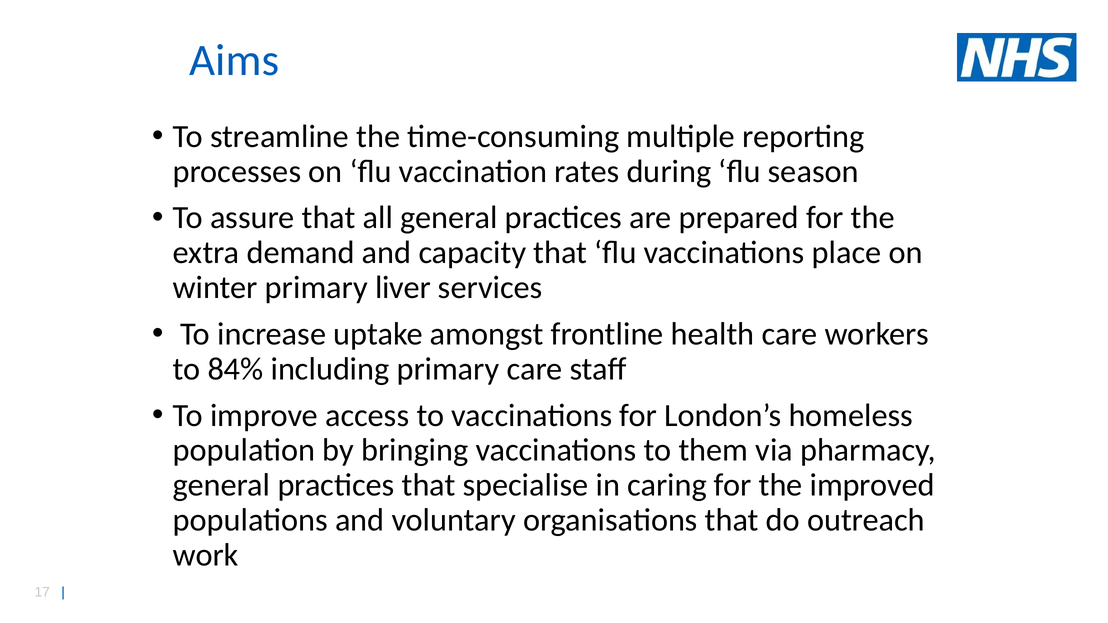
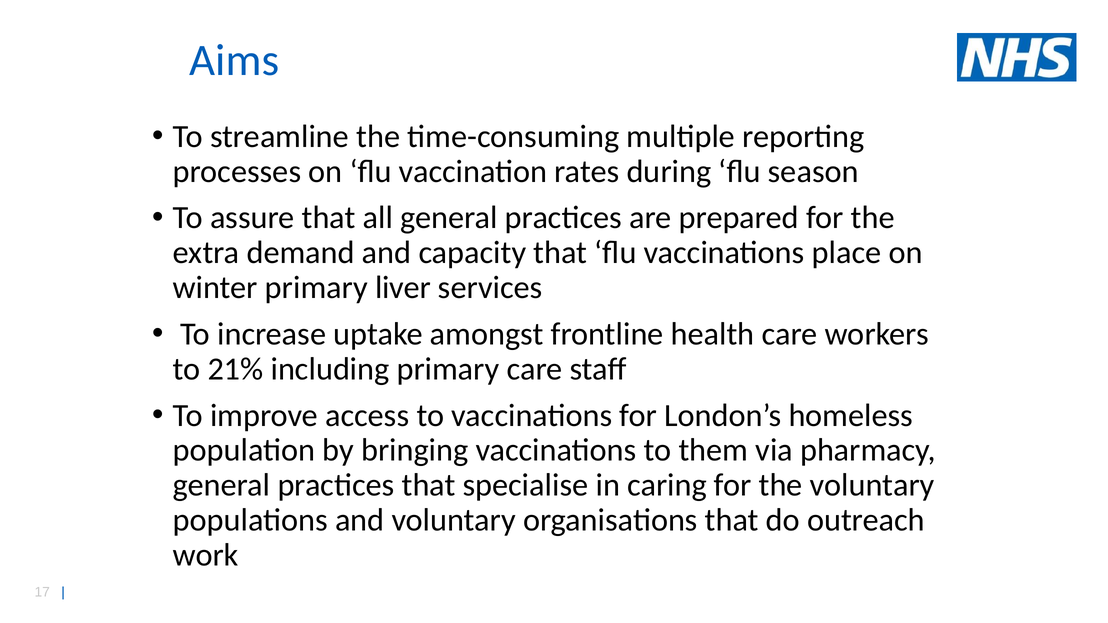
84%: 84% -> 21%
the improved: improved -> voluntary
